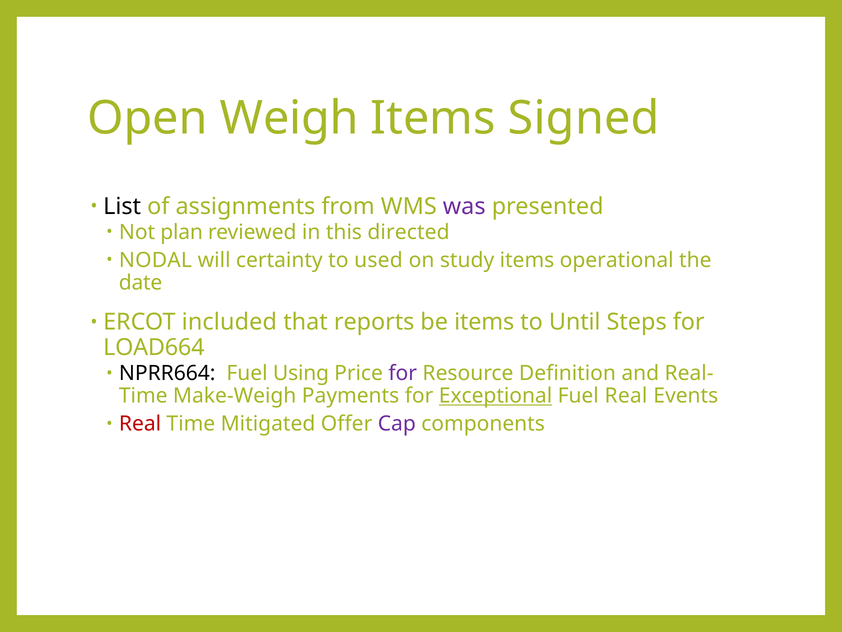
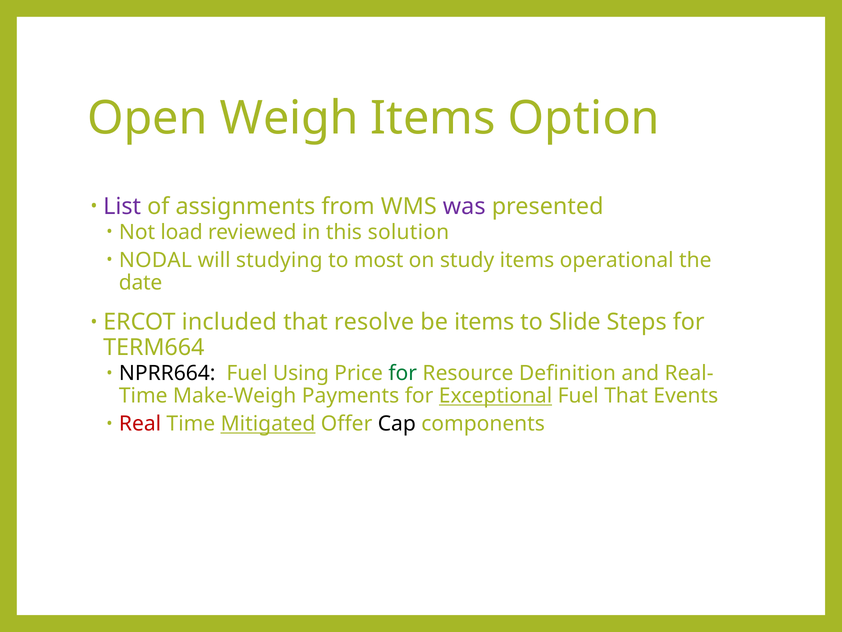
Signed: Signed -> Option
List colour: black -> purple
plan: plan -> load
directed: directed -> solution
certainty: certainty -> studying
used: used -> most
reports: reports -> resolve
Until: Until -> Slide
LOAD664: LOAD664 -> TERM664
for at (403, 373) colour: purple -> green
Fuel Real: Real -> That
Mitigated underline: none -> present
Cap colour: purple -> black
